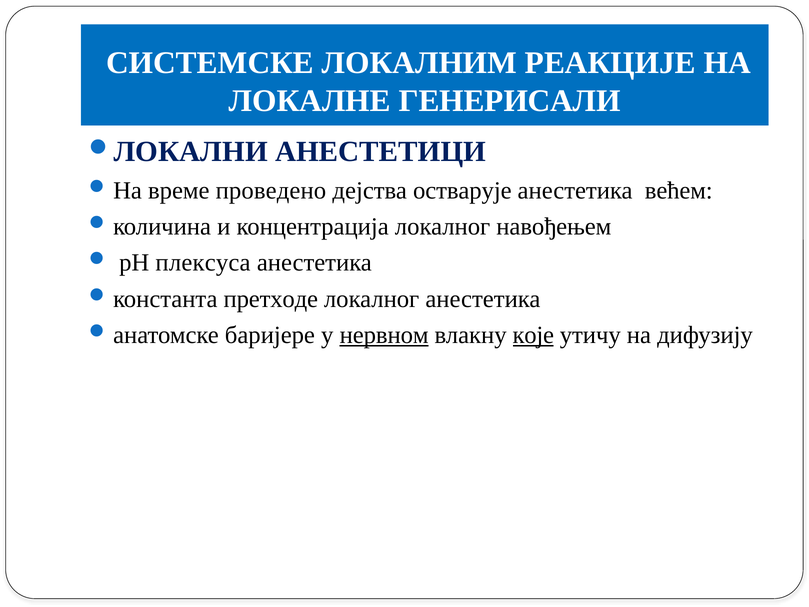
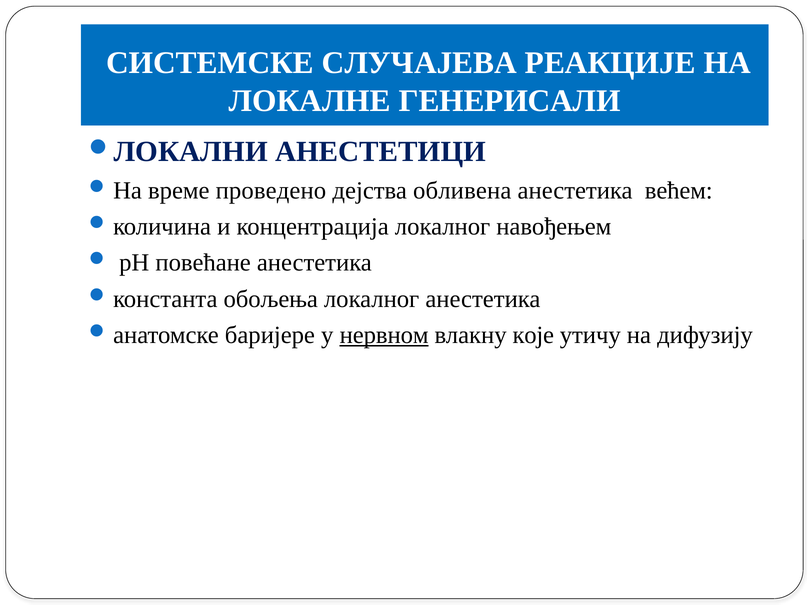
ЛОКАЛНИМ: ЛОКАЛНИМ -> СЛУЧАЈЕВА
остварује: остварује -> обливена
плексуса: плексуса -> повећане
претходе: претходе -> обољења
које underline: present -> none
